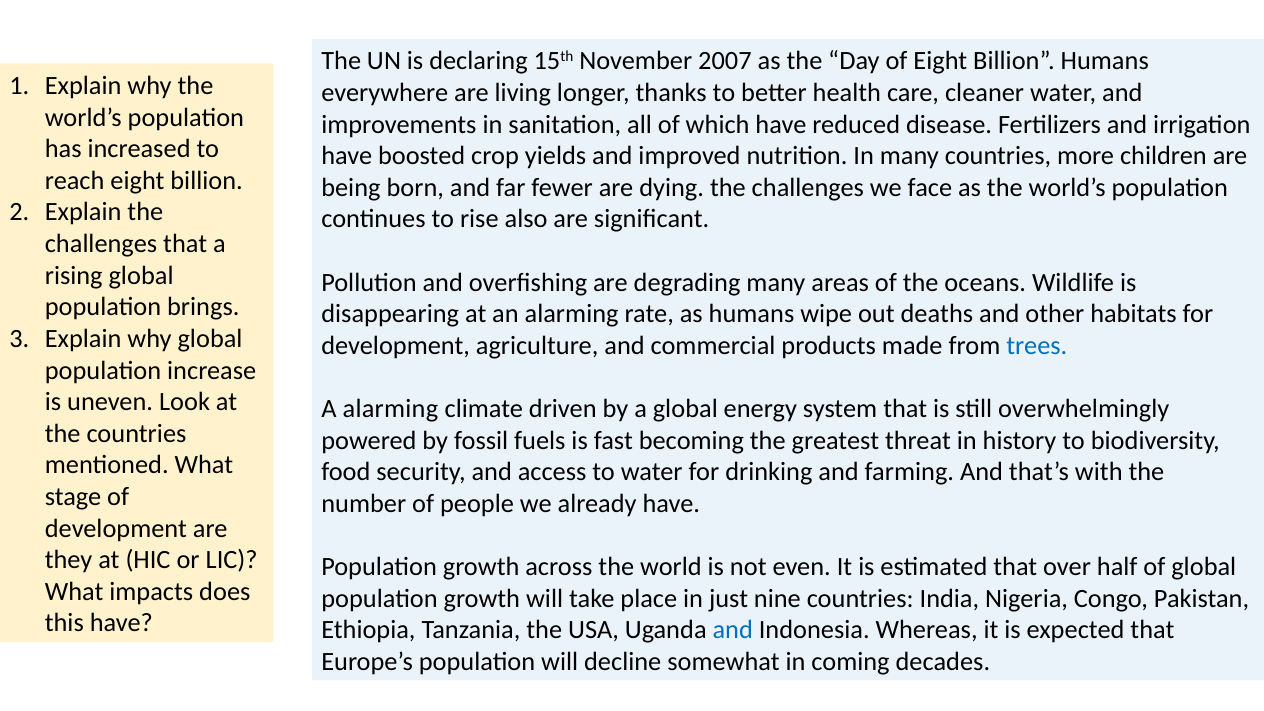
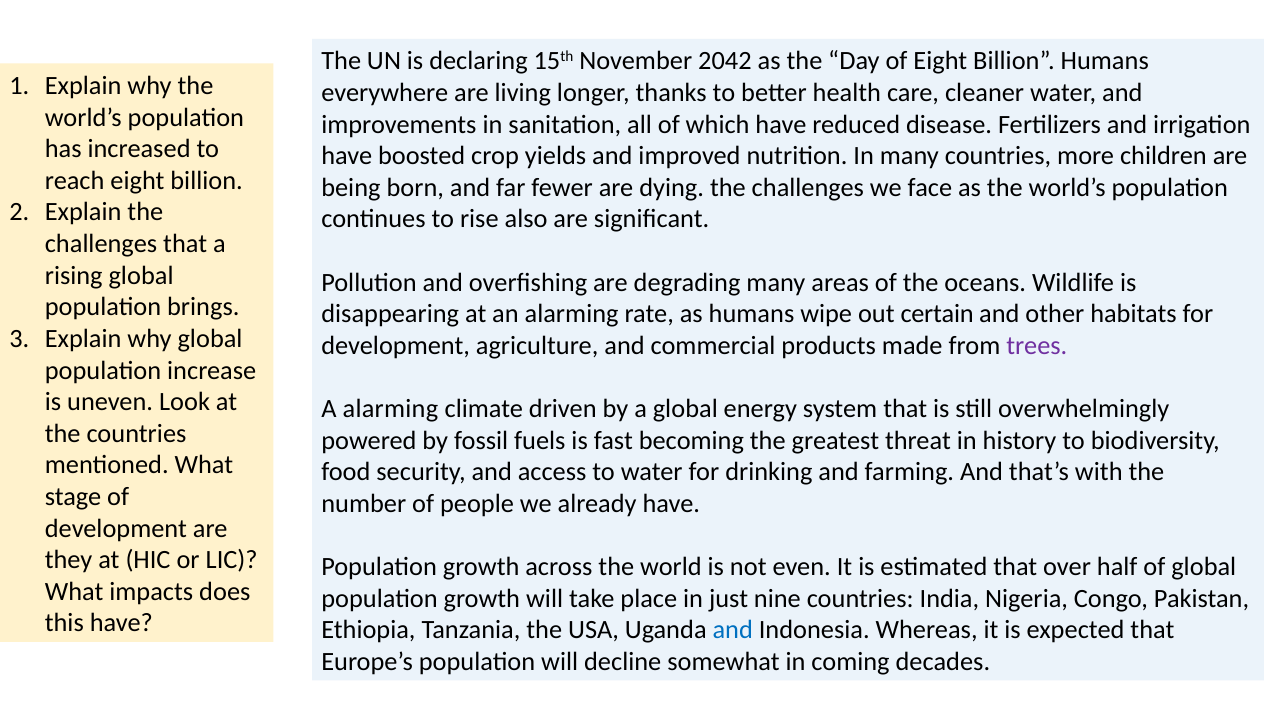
2007: 2007 -> 2042
deaths: deaths -> certain
trees colour: blue -> purple
